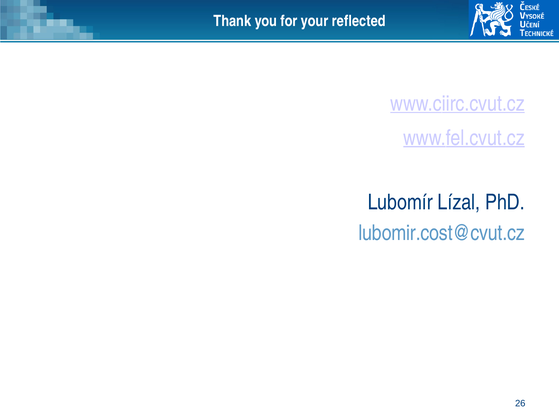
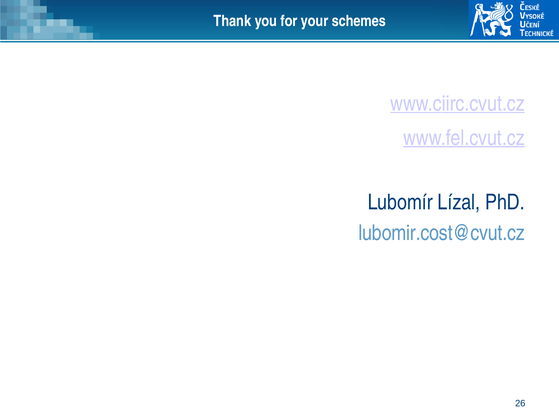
reflected: reflected -> schemes
